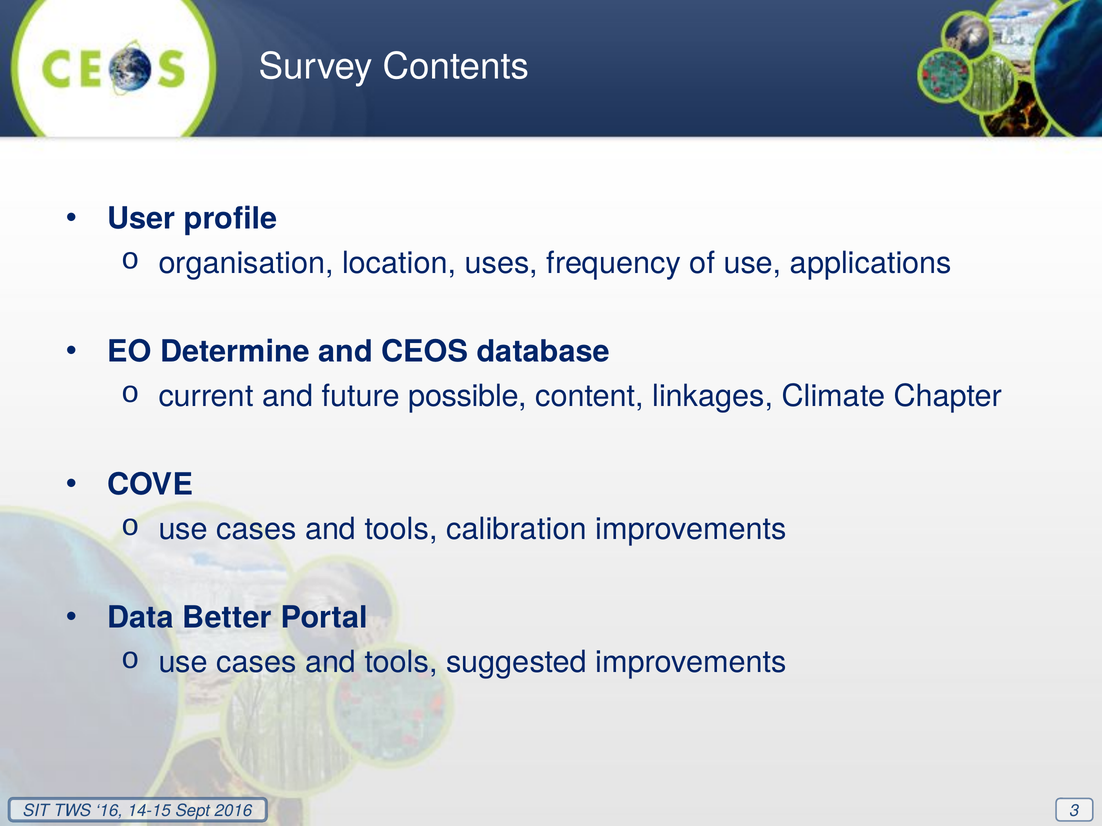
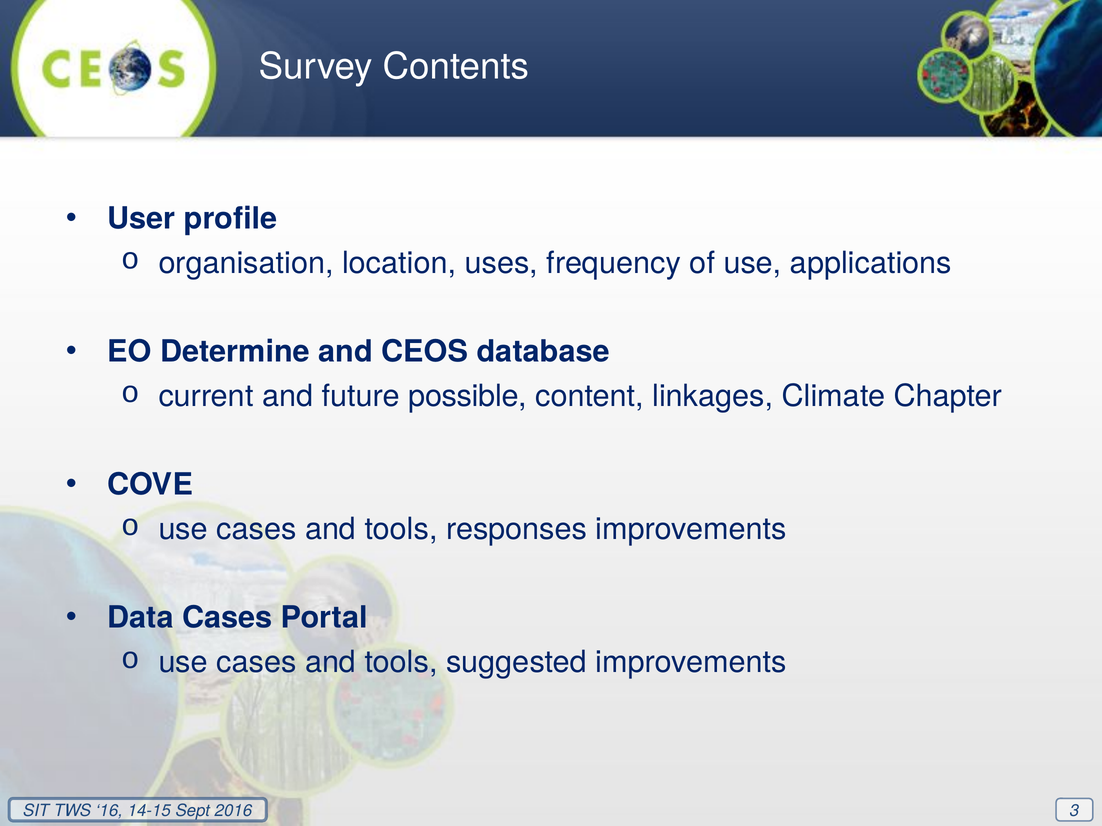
calibration: calibration -> responses
Data Better: Better -> Cases
